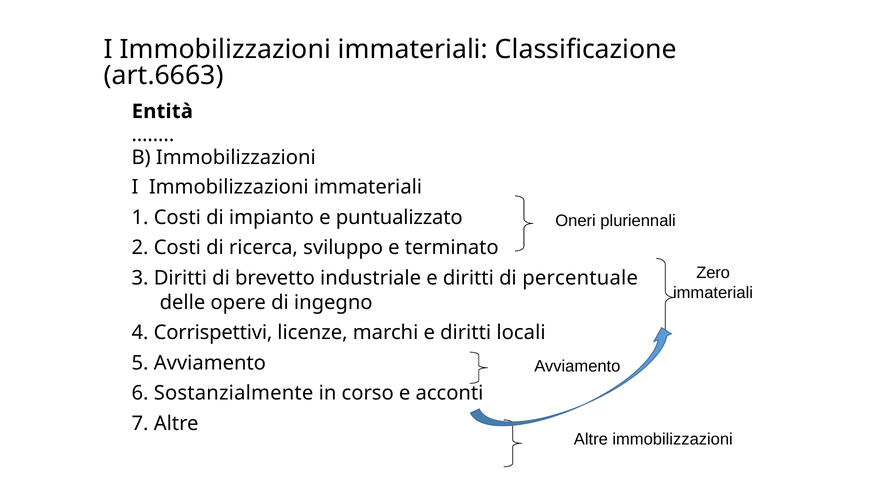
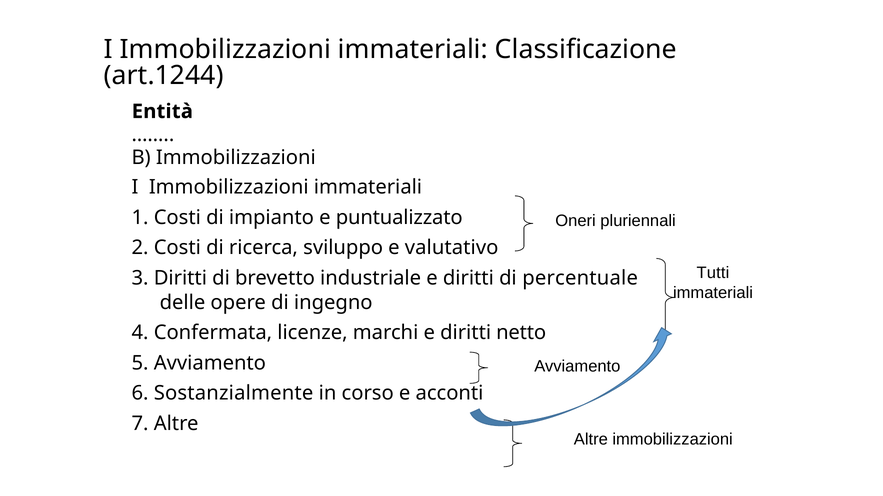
art.6663: art.6663 -> art.1244
terminato: terminato -> valutativo
Zero: Zero -> Tutti
Corrispettivi: Corrispettivi -> Confermata
locali: locali -> netto
